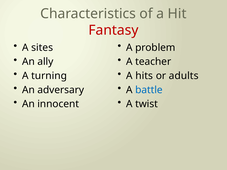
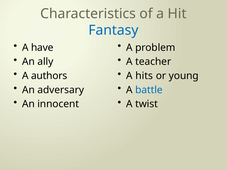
Fantasy colour: red -> blue
sites: sites -> have
turning: turning -> authors
adults: adults -> young
